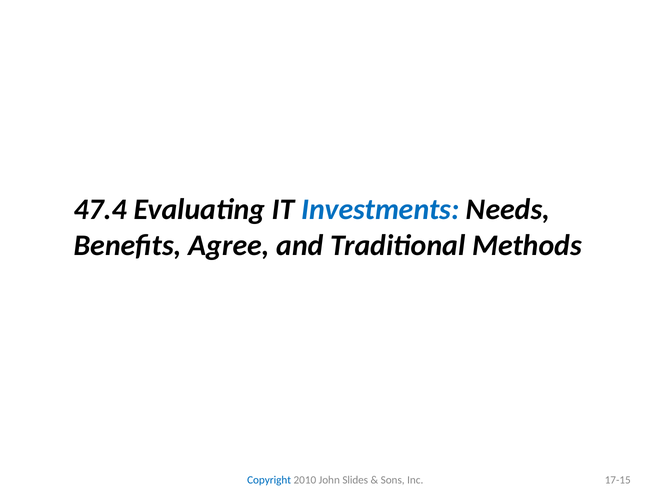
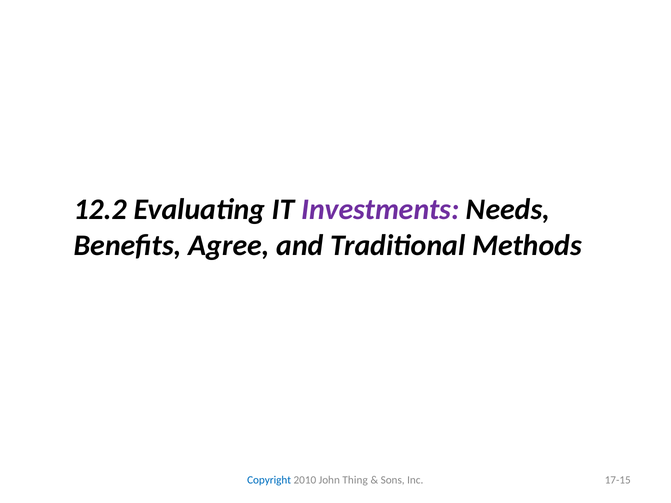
47.4: 47.4 -> 12.2
Investments colour: blue -> purple
Slides: Slides -> Thing
